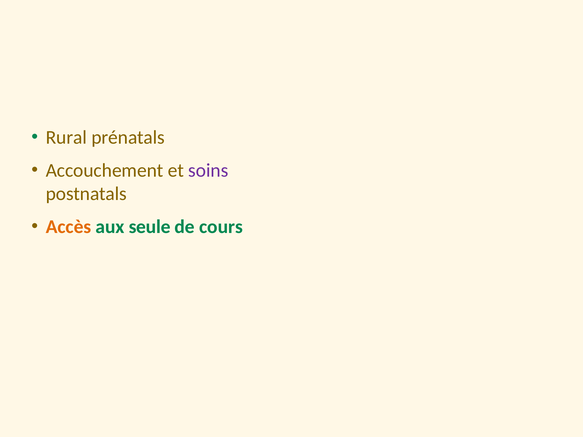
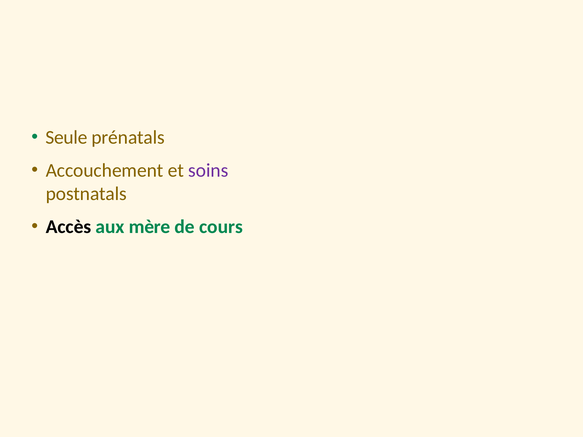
Rural: Rural -> Seule
Accès colour: orange -> black
seule: seule -> mère
